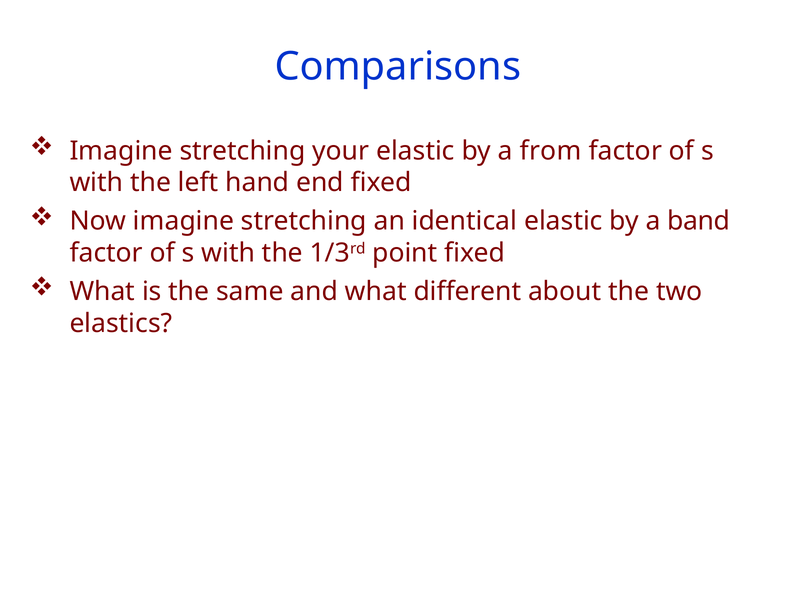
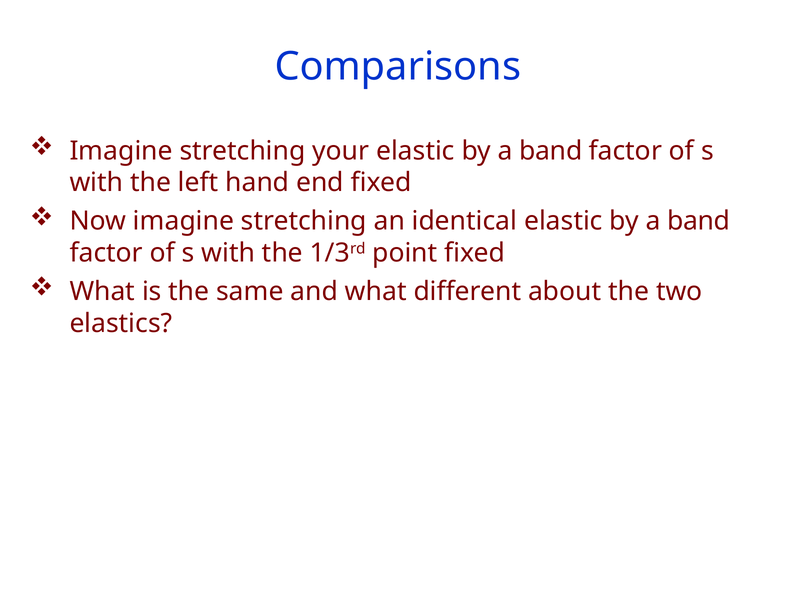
from at (551, 151): from -> band
